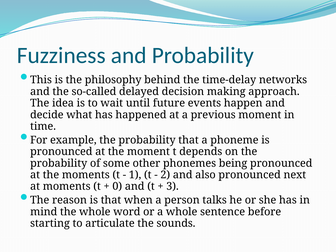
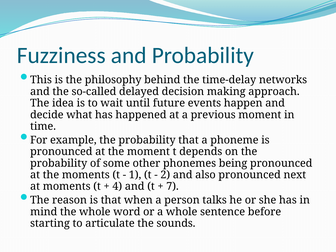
0: 0 -> 4
3: 3 -> 7
